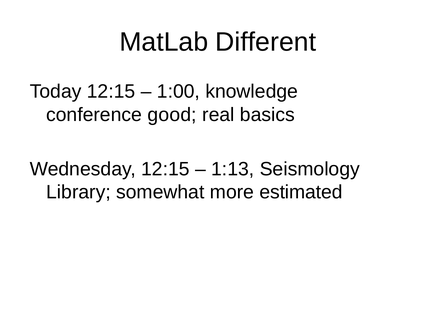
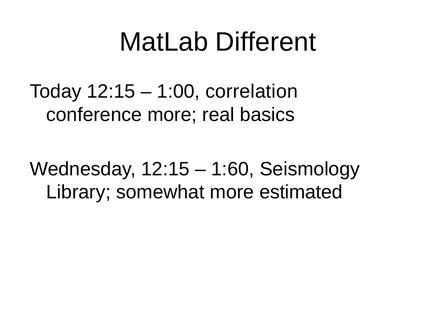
knowledge: knowledge -> correlation
conference good: good -> more
1:13: 1:13 -> 1:60
